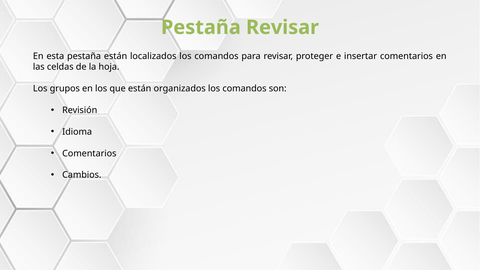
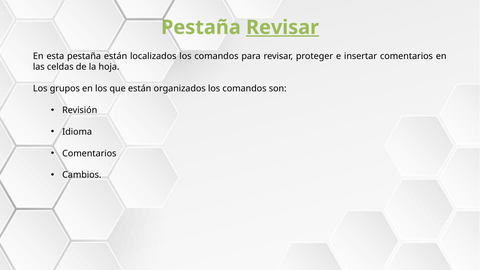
Revisar at (282, 27) underline: none -> present
